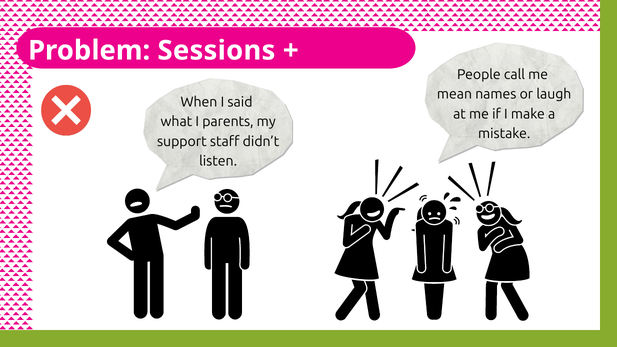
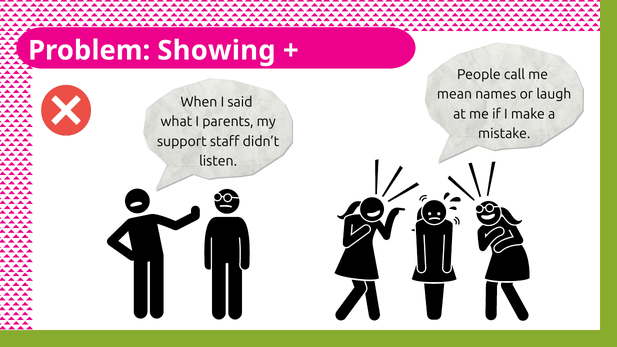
Sessions: Sessions -> Showing
